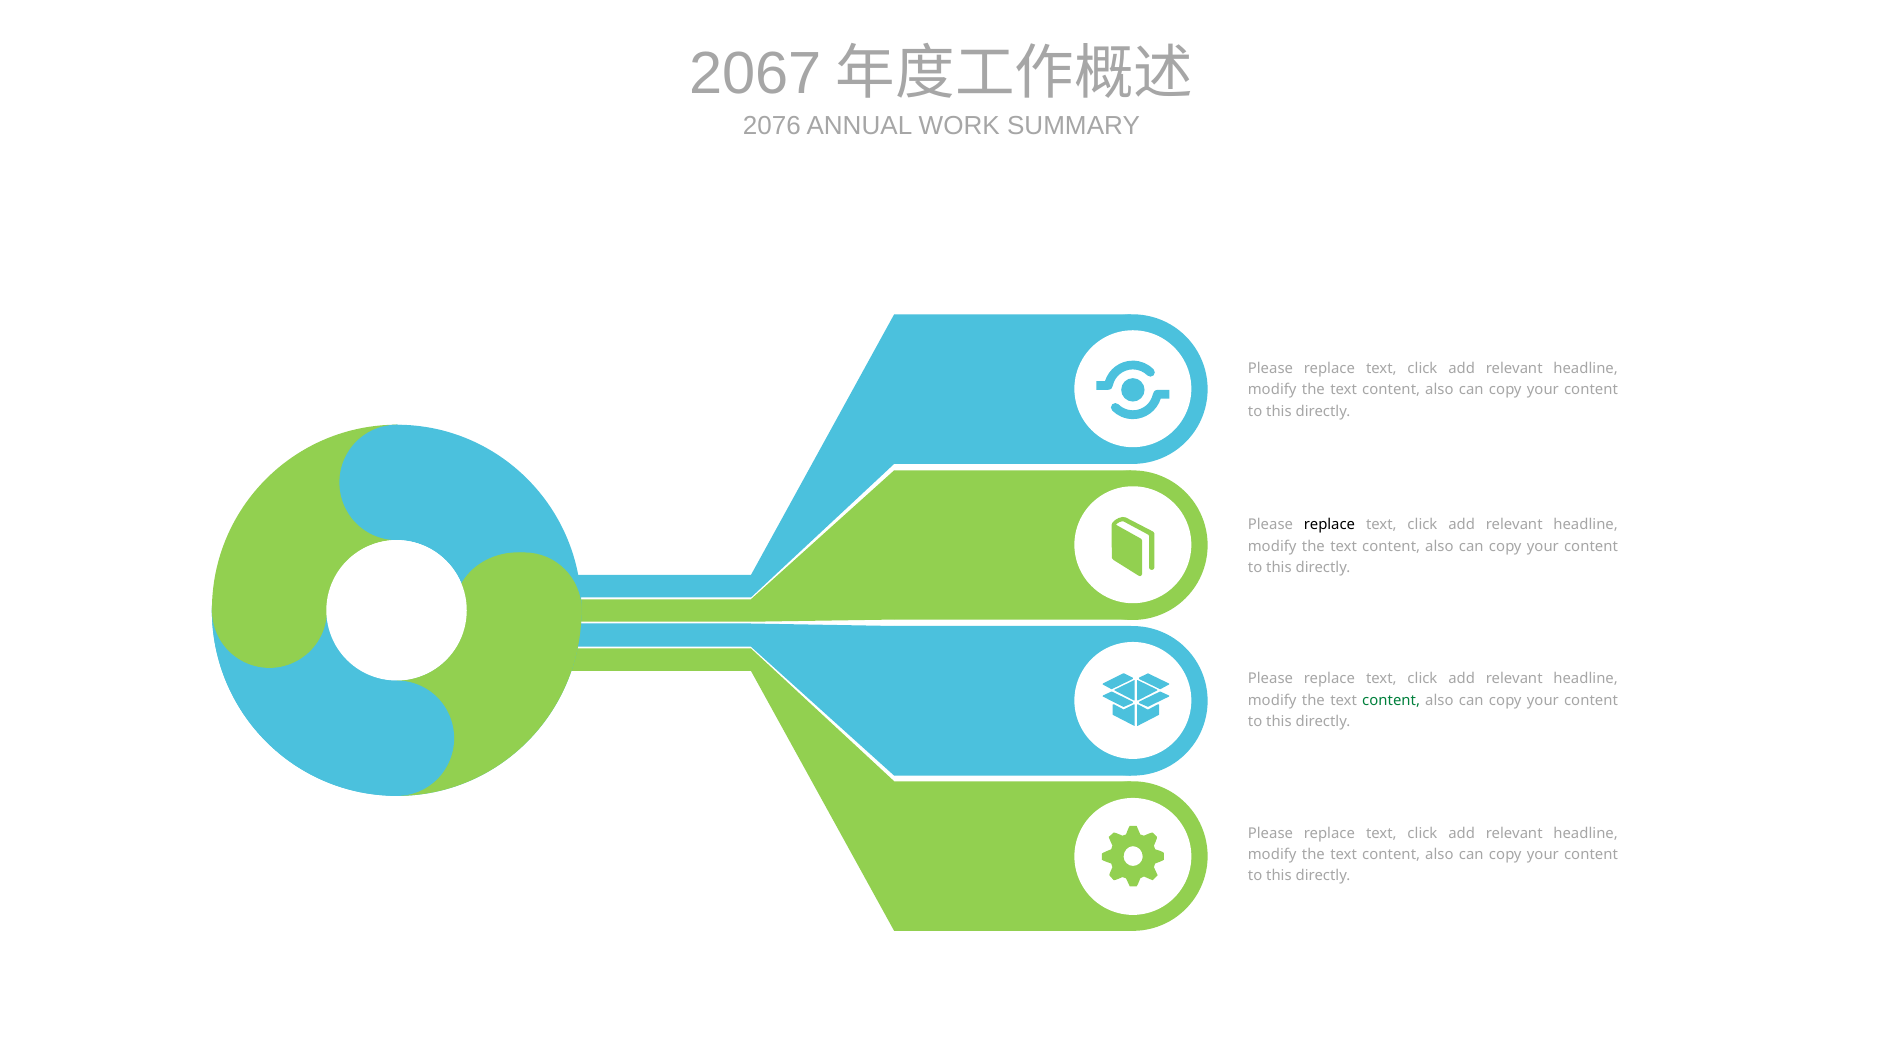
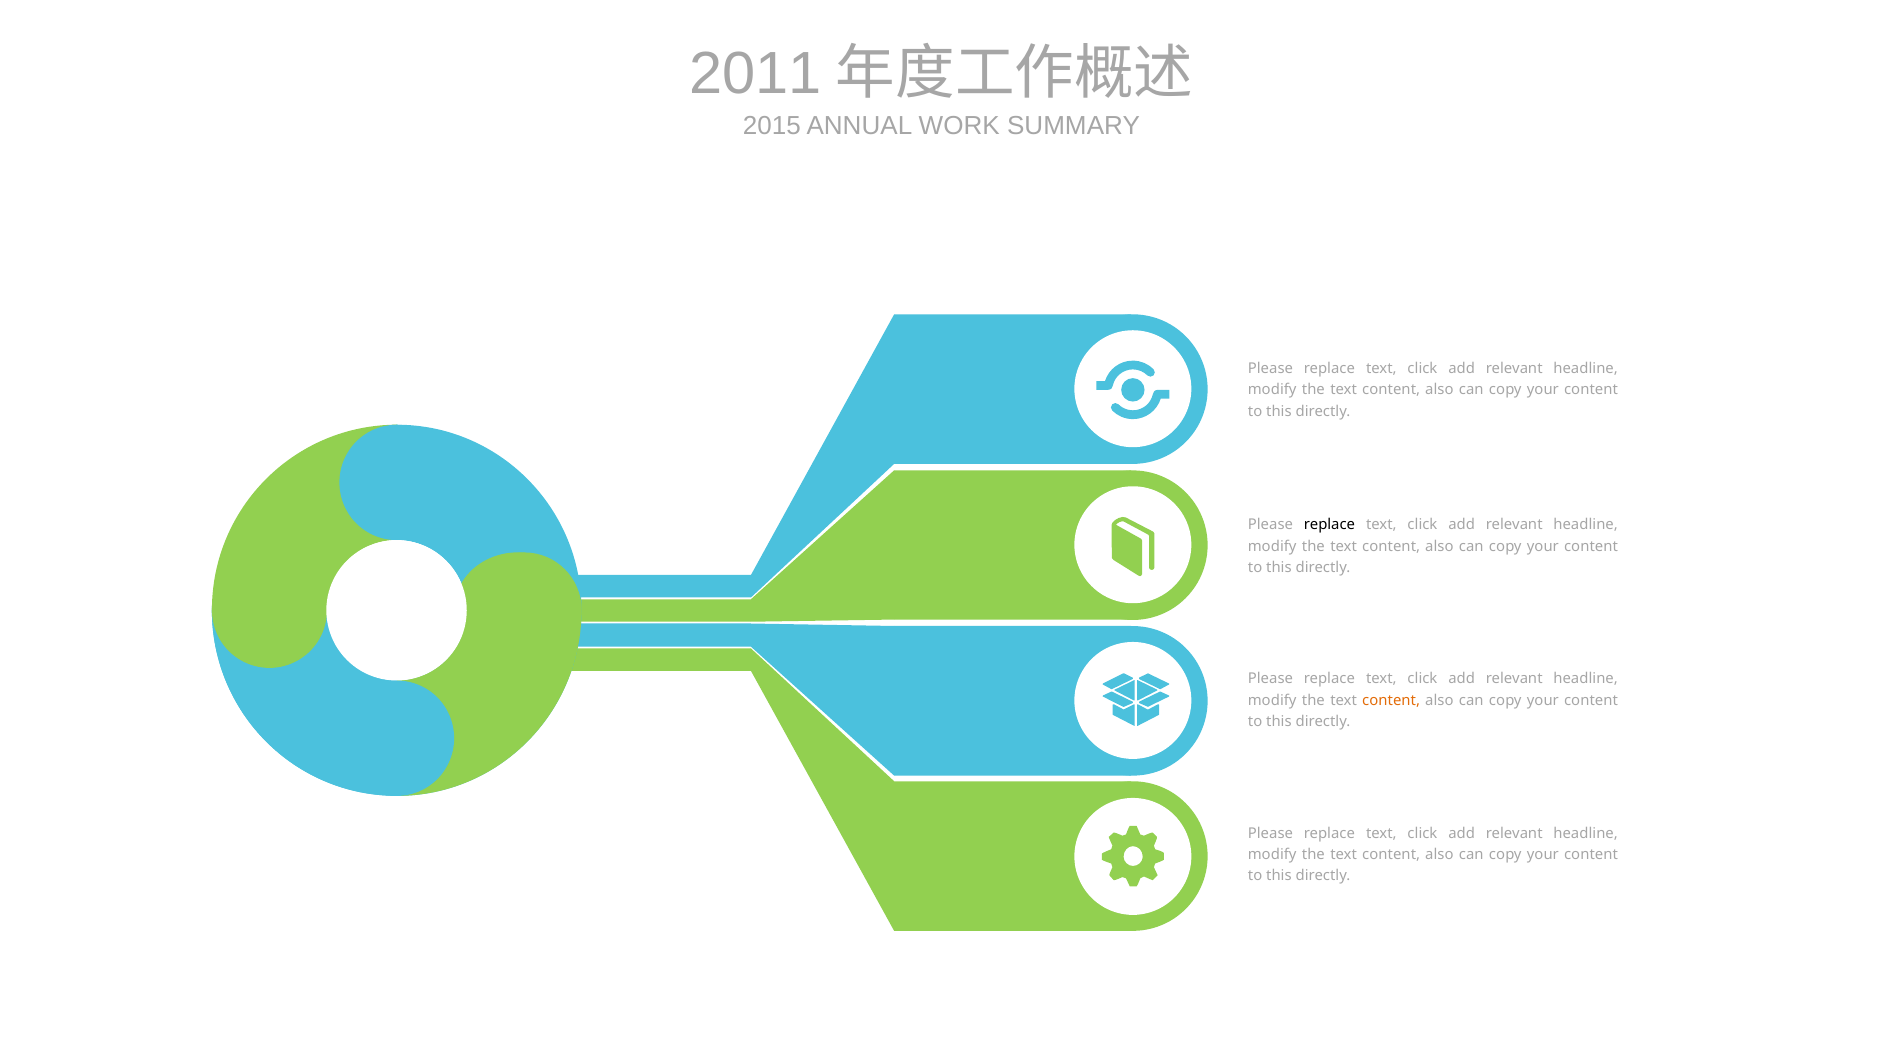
2067: 2067 -> 2011
2076: 2076 -> 2015
content at (1391, 700) colour: green -> orange
